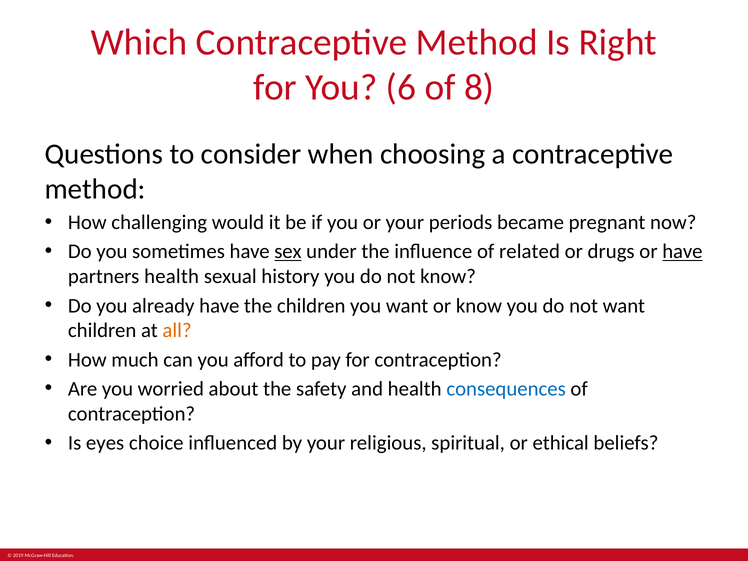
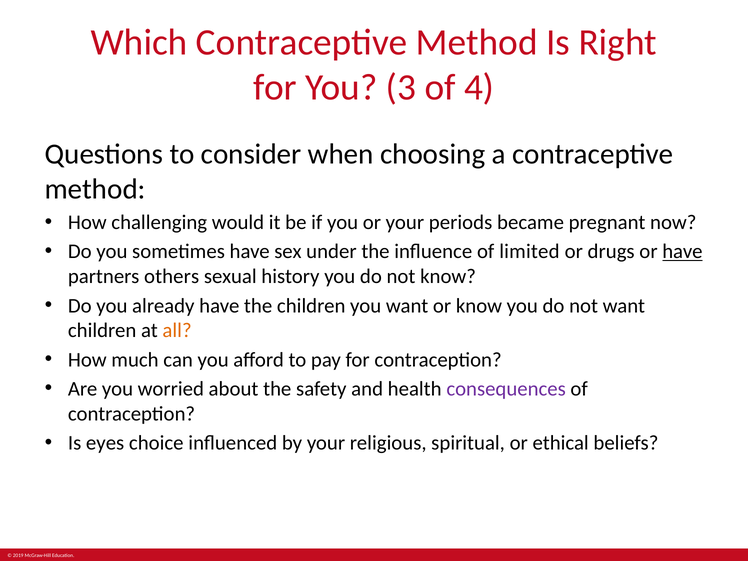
6: 6 -> 3
8: 8 -> 4
sex underline: present -> none
related: related -> limited
partners health: health -> others
consequences colour: blue -> purple
